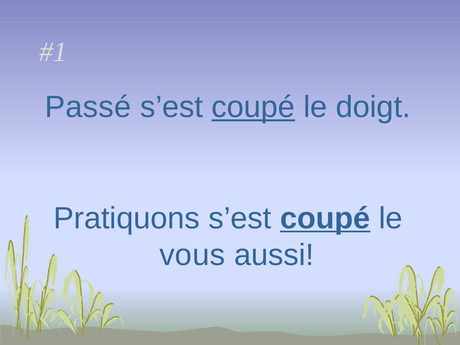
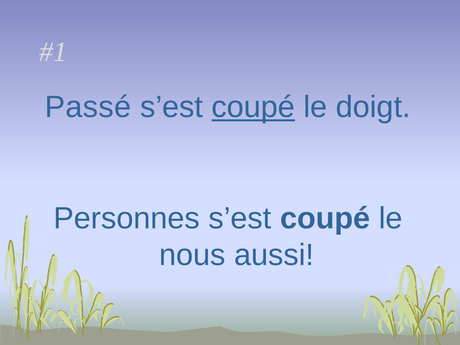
Pratiquons: Pratiquons -> Personnes
coupé at (325, 218) underline: present -> none
vous: vous -> nous
